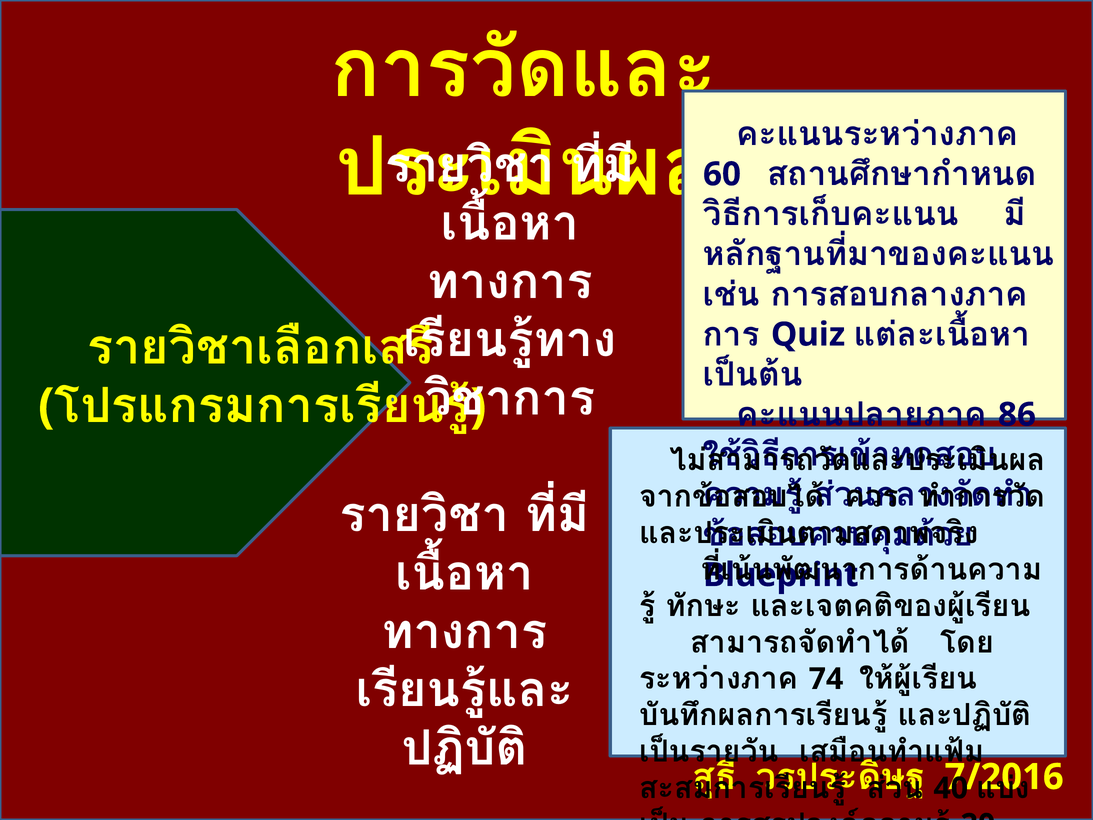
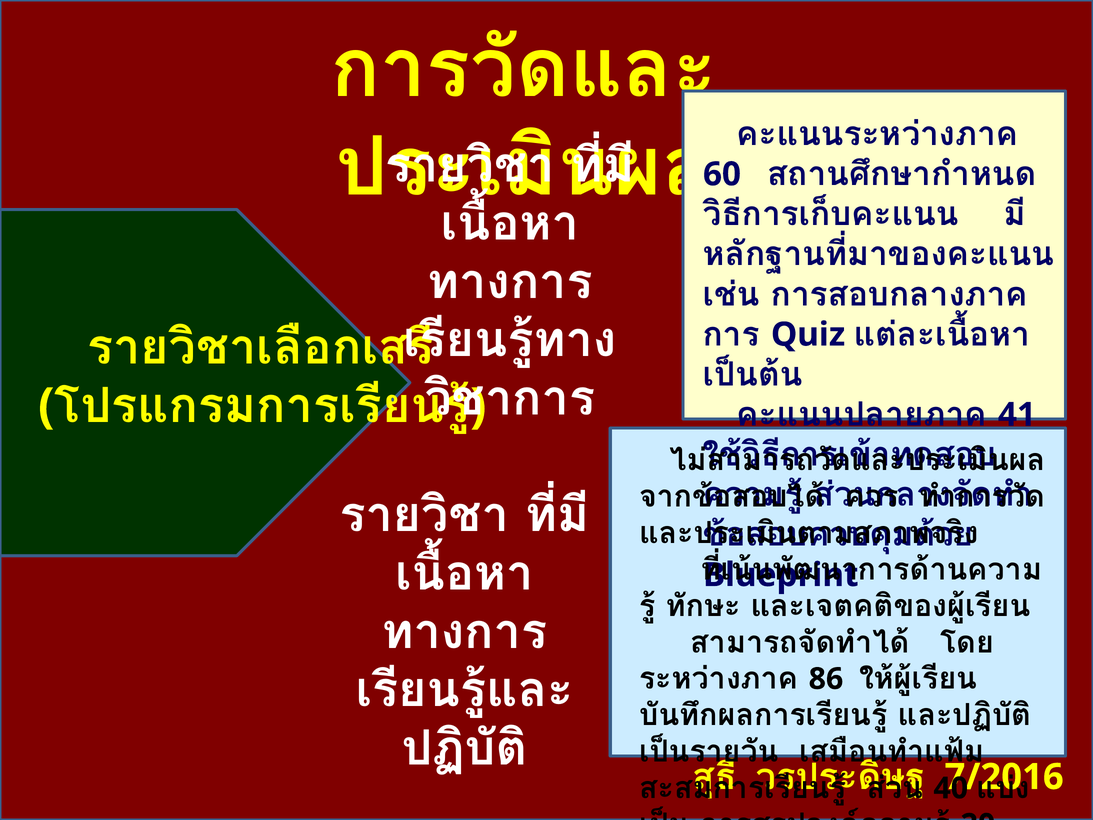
86: 86 -> 41
74: 74 -> 86
